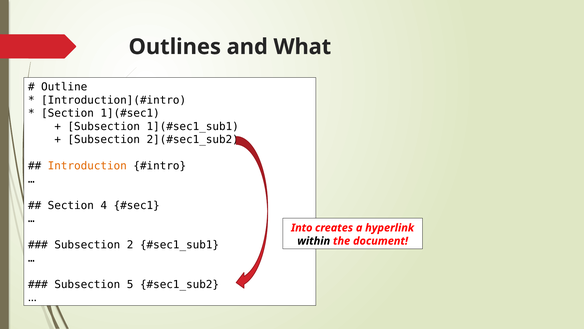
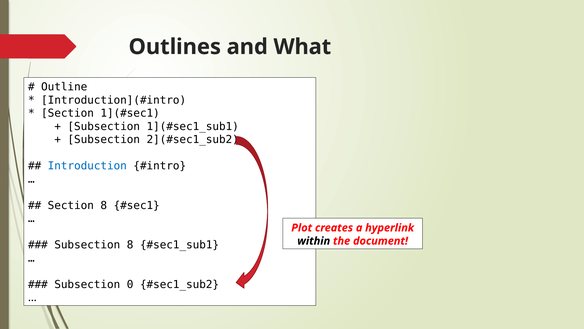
Introduction colour: orange -> blue
Section 4: 4 -> 8
Into: Into -> Plot
Subsection 2: 2 -> 8
5: 5 -> 0
